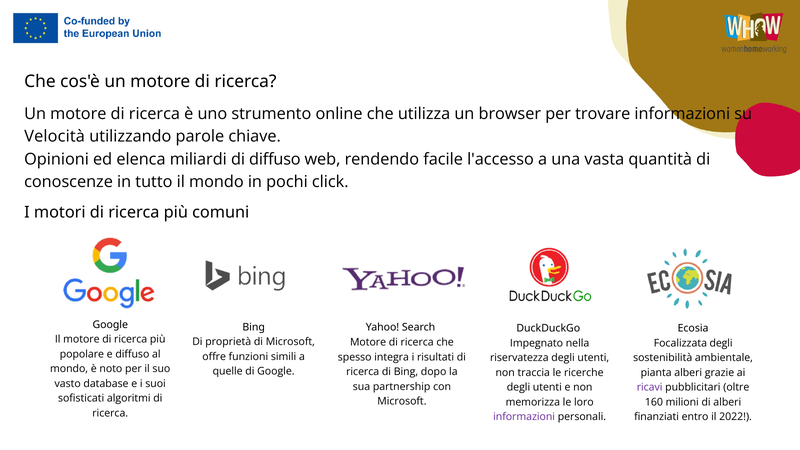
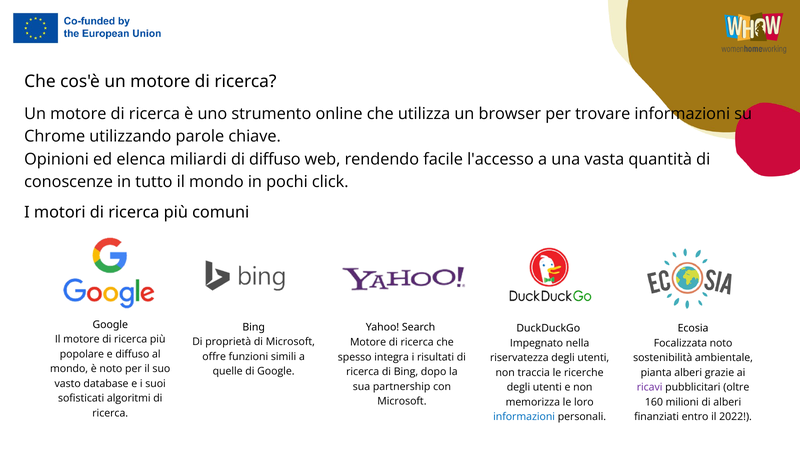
Velocità: Velocità -> Chrome
Focalizzata degli: degli -> noto
informazioni at (524, 417) colour: purple -> blue
